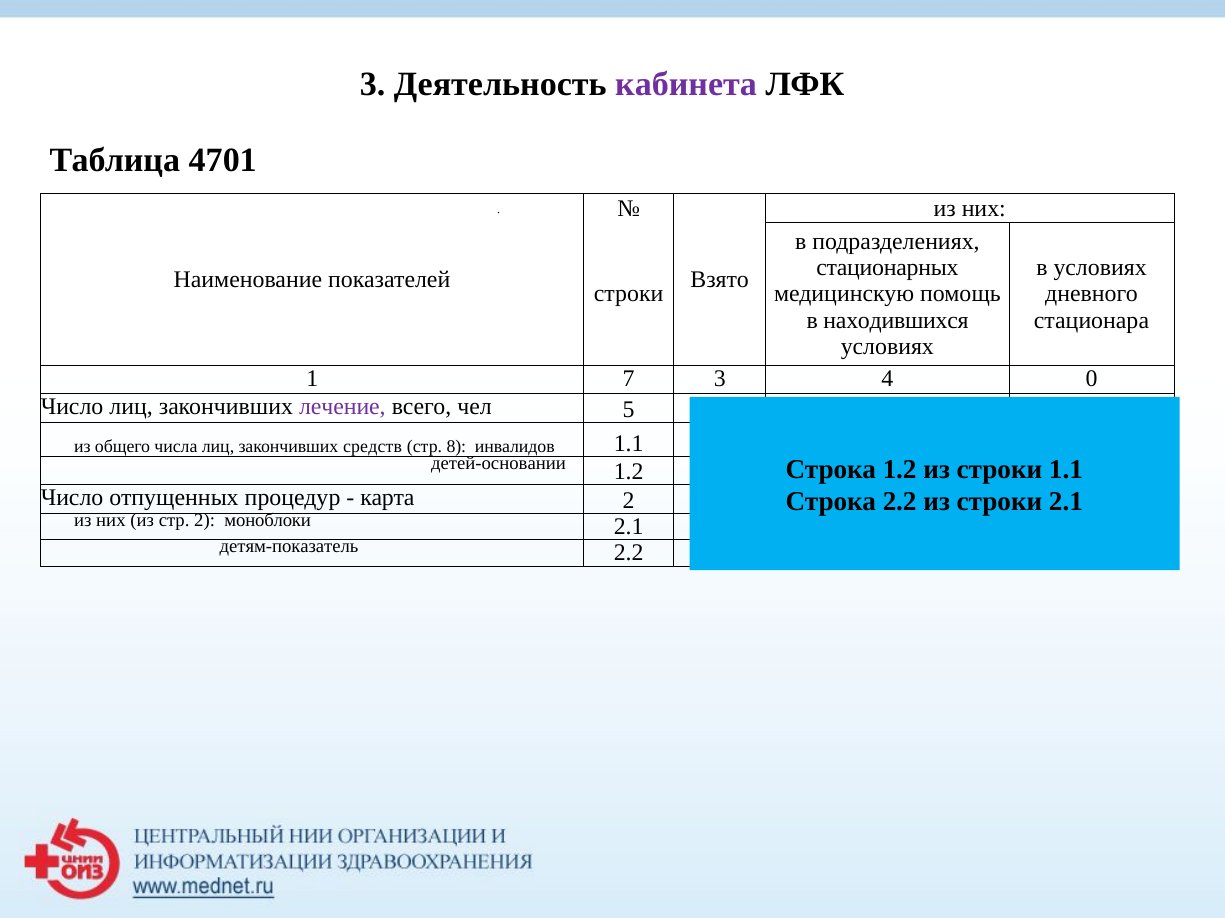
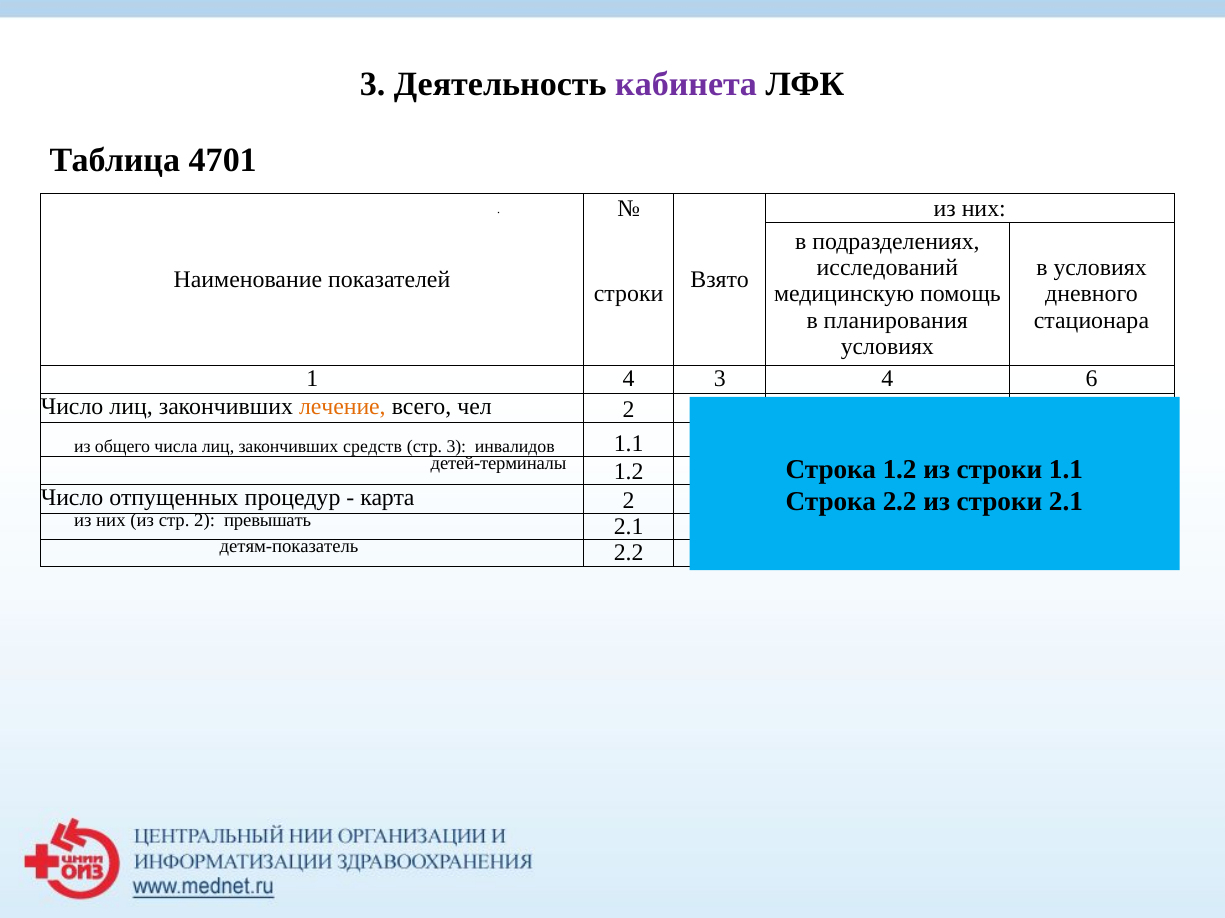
стационарных: стационарных -> исследований
находившихся: находившихся -> планирования
1 7: 7 -> 4
0: 0 -> 6
лечение colour: purple -> orange
чел 5: 5 -> 2
стр 8: 8 -> 3
детей-основании: детей-основании -> детей-терминалы
моноблоки: моноблоки -> превышать
